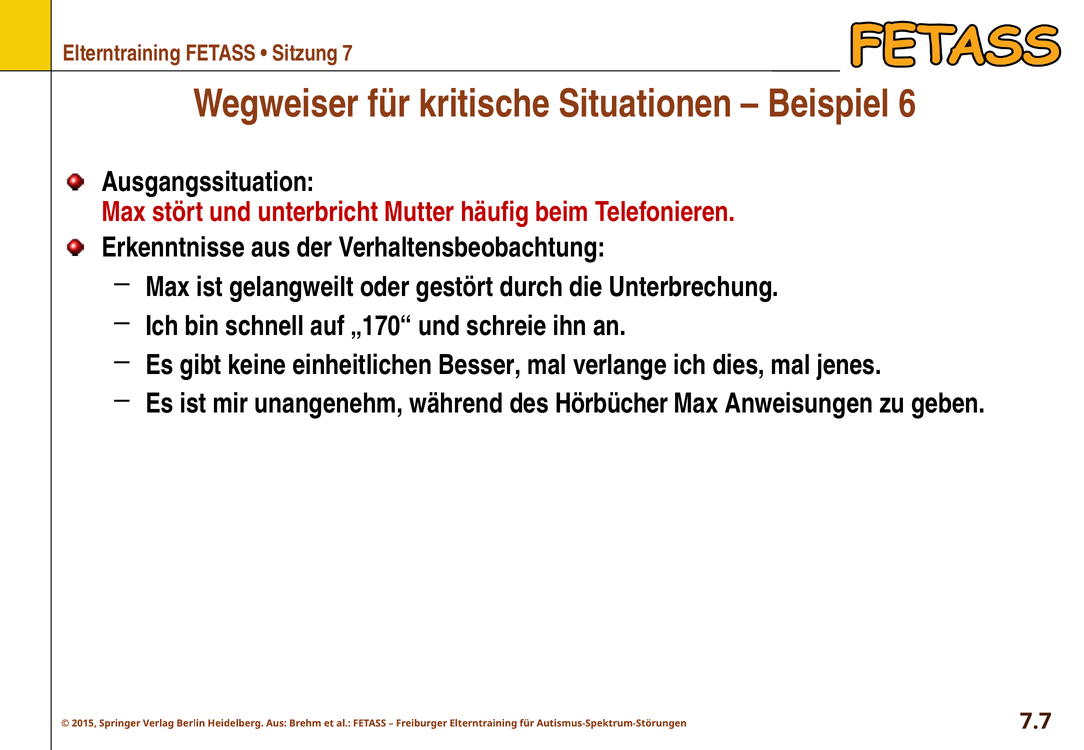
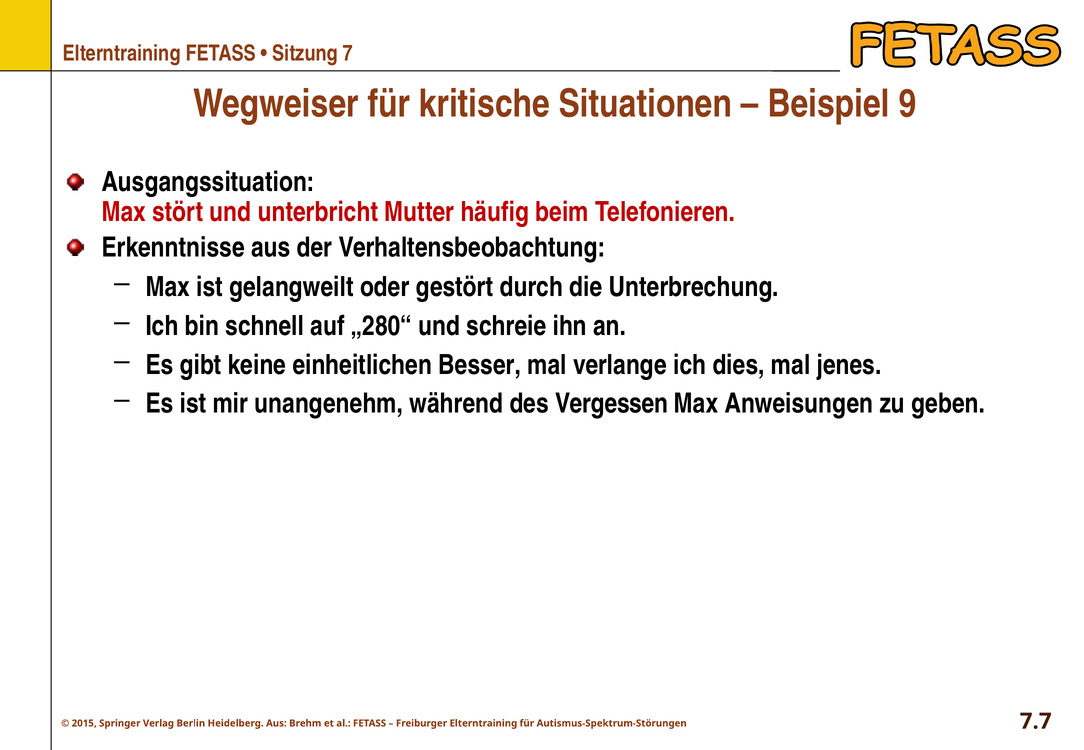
6: 6 -> 9
„170“: „170“ -> „280“
Hörbücher: Hörbücher -> Vergessen
